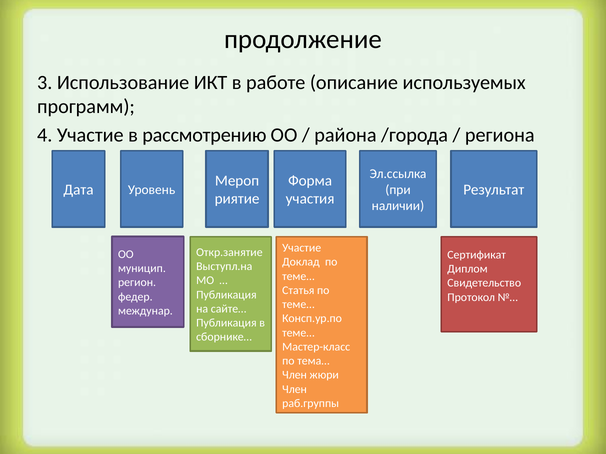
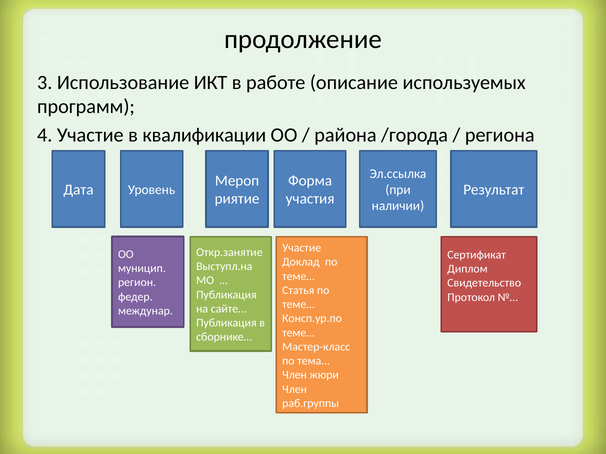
рассмотрению: рассмотрению -> квалификации
